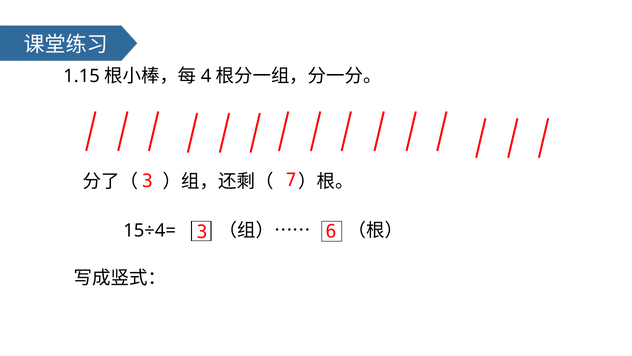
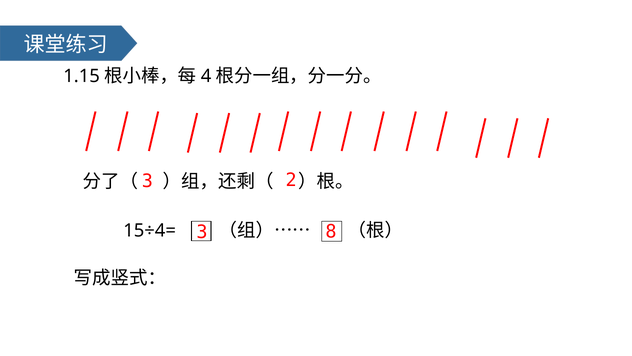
7: 7 -> 2
6: 6 -> 8
